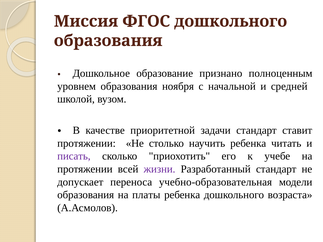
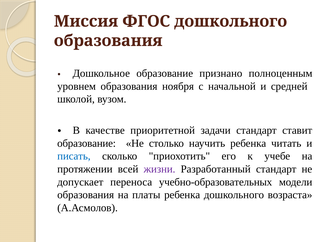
протяжении at (86, 143): протяжении -> образование
писать colour: purple -> blue
учебно-образовательная: учебно-образовательная -> учебно-образовательных
